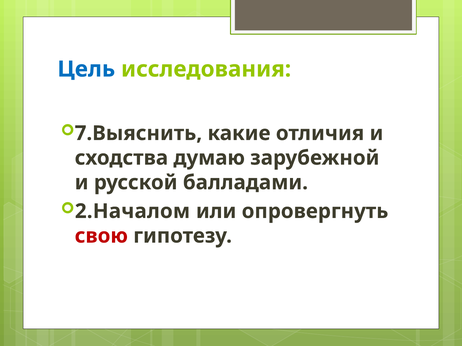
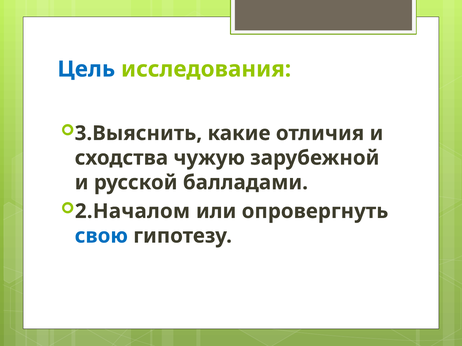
7.Выяснить: 7.Выяснить -> 3.Выяснить
думаю: думаю -> чужую
свою colour: red -> blue
